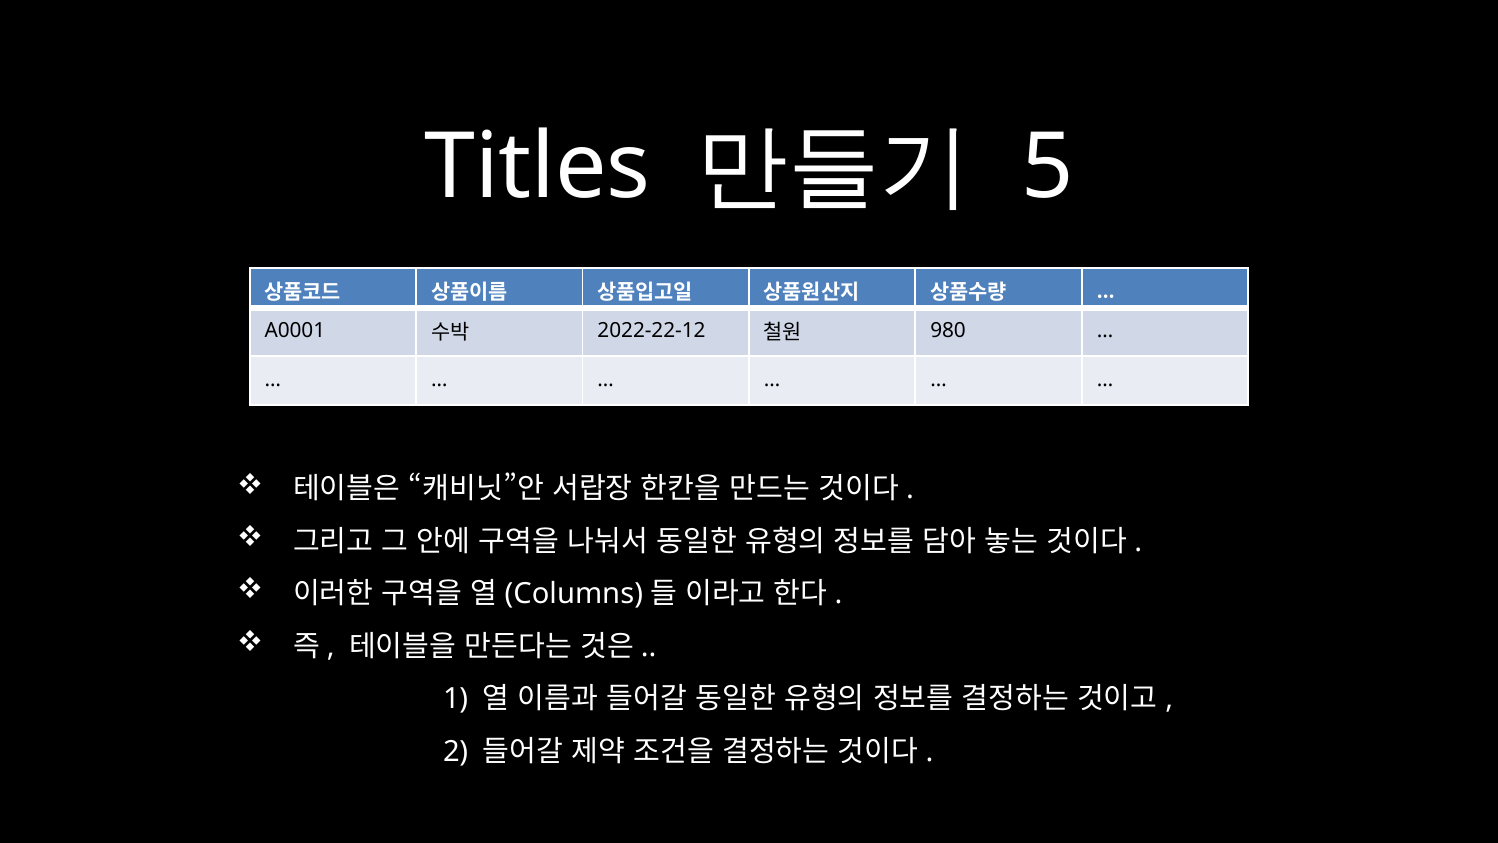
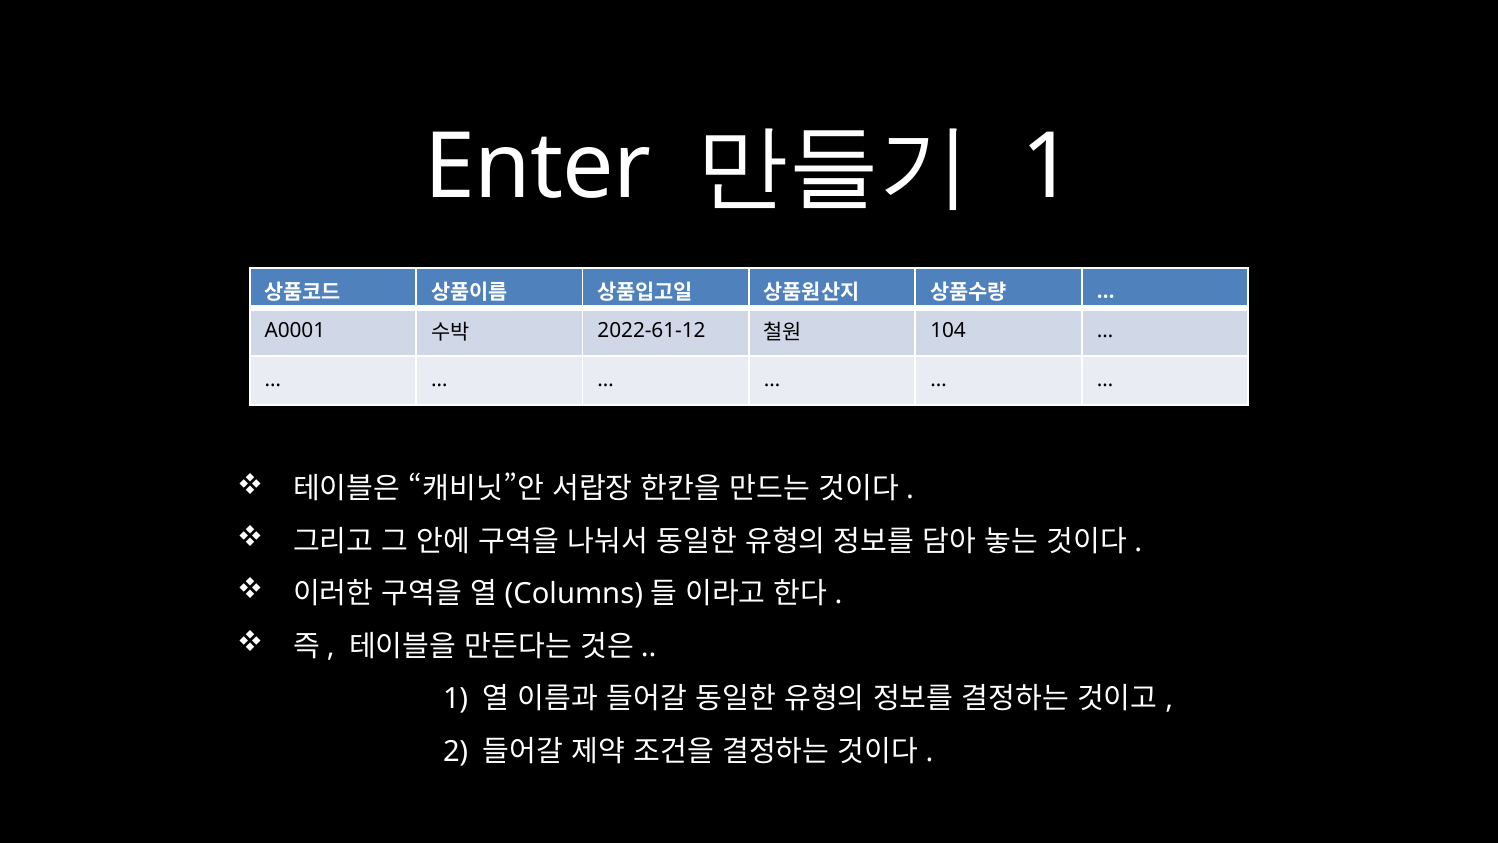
Titles: Titles -> Enter
5 at (1047, 167): 5 -> 1
2022-22-12: 2022-22-12 -> 2022-61-12
980: 980 -> 104
